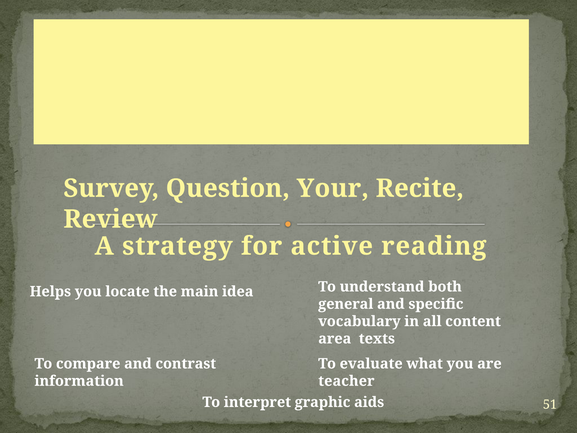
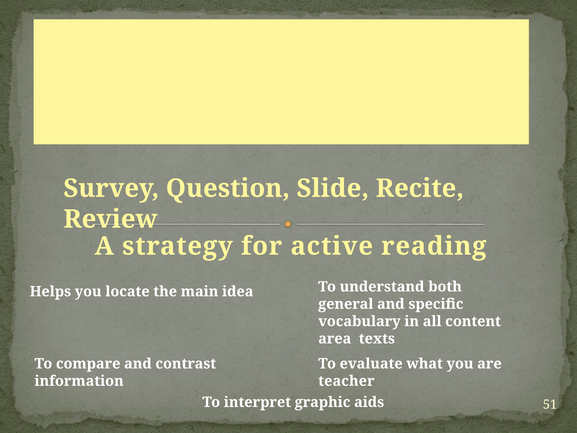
Your: Your -> Slide
